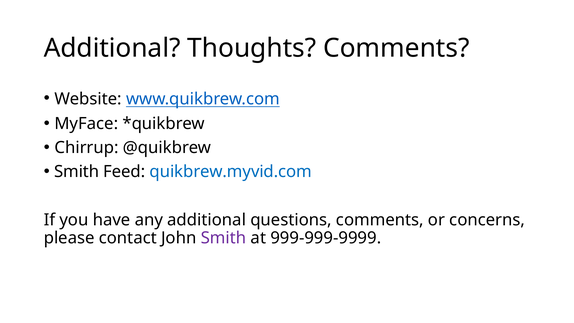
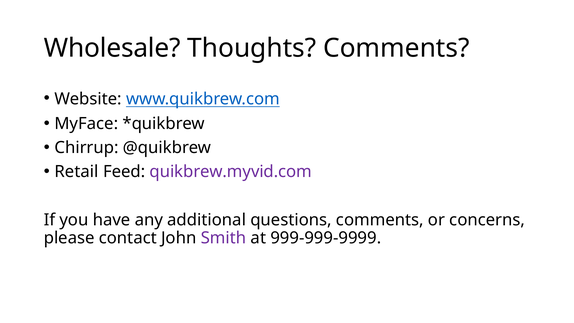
Additional at (112, 48): Additional -> Wholesale
Smith at (77, 172): Smith -> Retail
quikbrew.myvid.com colour: blue -> purple
